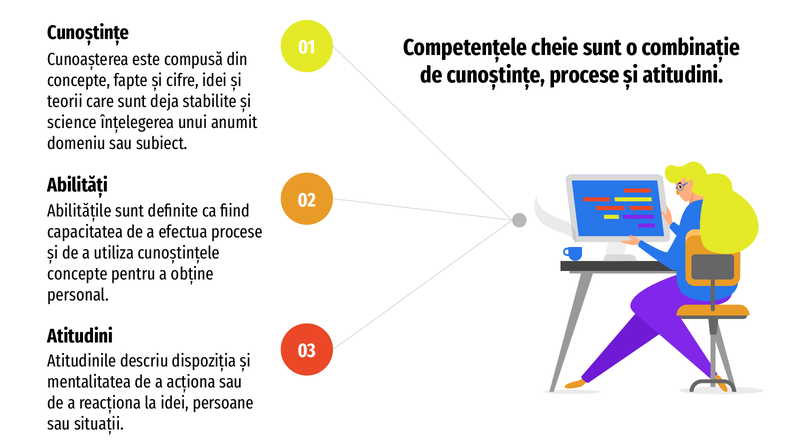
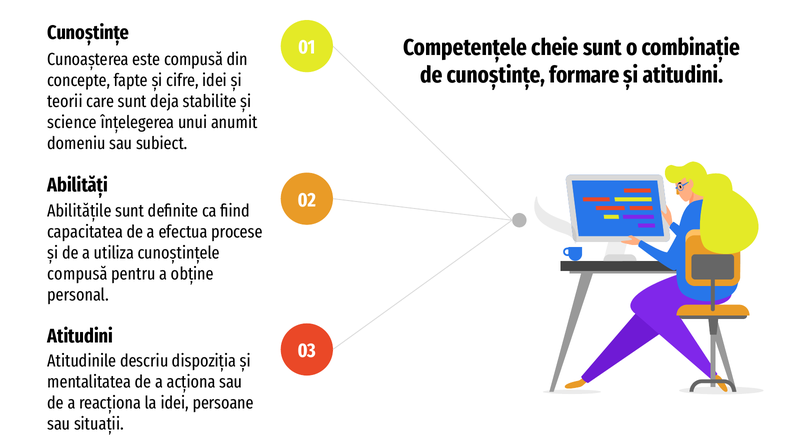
cunoștințe procese: procese -> formare
concepte at (78, 274): concepte -> compusă
